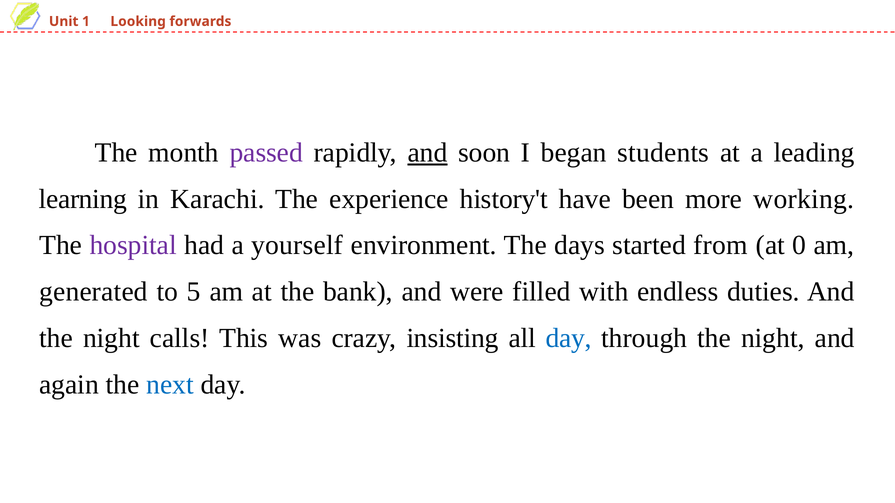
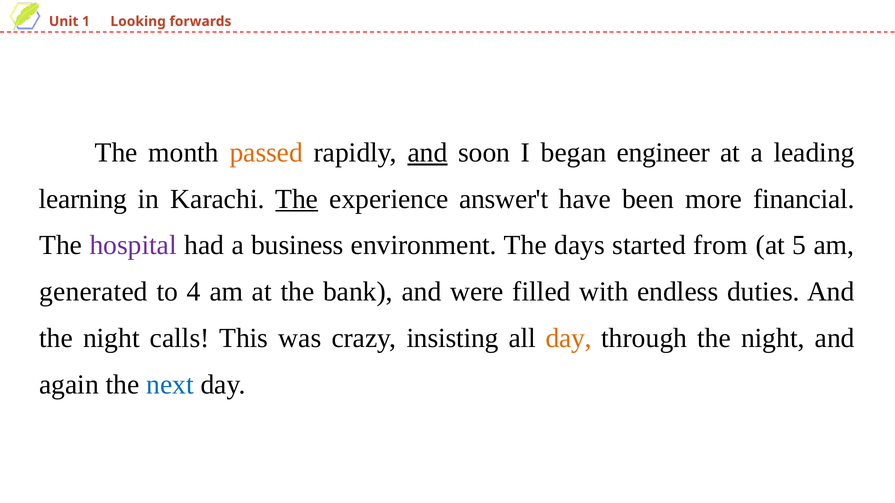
passed colour: purple -> orange
students: students -> engineer
The at (297, 199) underline: none -> present
history't: history't -> answer't
working: working -> financial
yourself: yourself -> business
0: 0 -> 5
5: 5 -> 4
day at (569, 338) colour: blue -> orange
